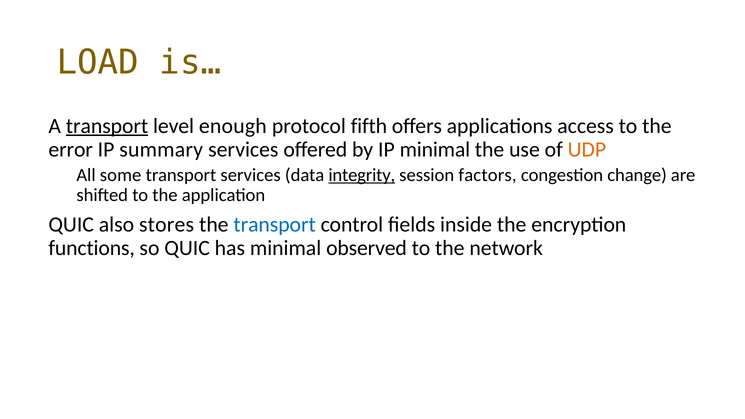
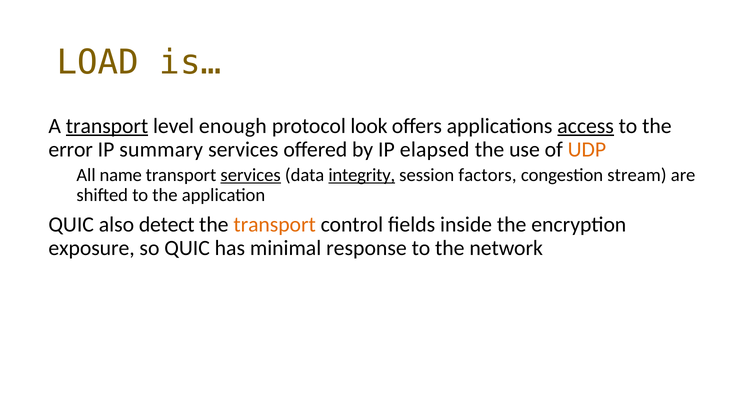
fifth: fifth -> look
access underline: none -> present
IP minimal: minimal -> elapsed
some: some -> name
services at (251, 175) underline: none -> present
change: change -> stream
stores: stores -> detect
transport at (275, 225) colour: blue -> orange
functions: functions -> exposure
observed: observed -> response
